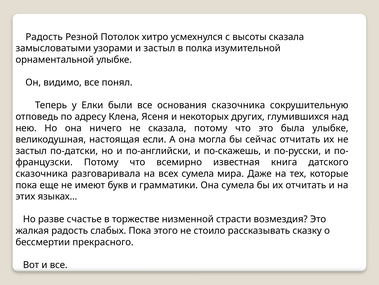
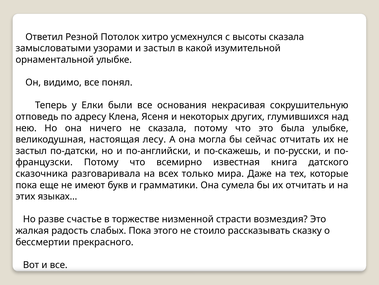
Радость at (44, 37): Радость -> Ответил
полка: полка -> какой
основания сказочника: сказочника -> некрасивая
если: если -> лесу
всех сумела: сумела -> только
